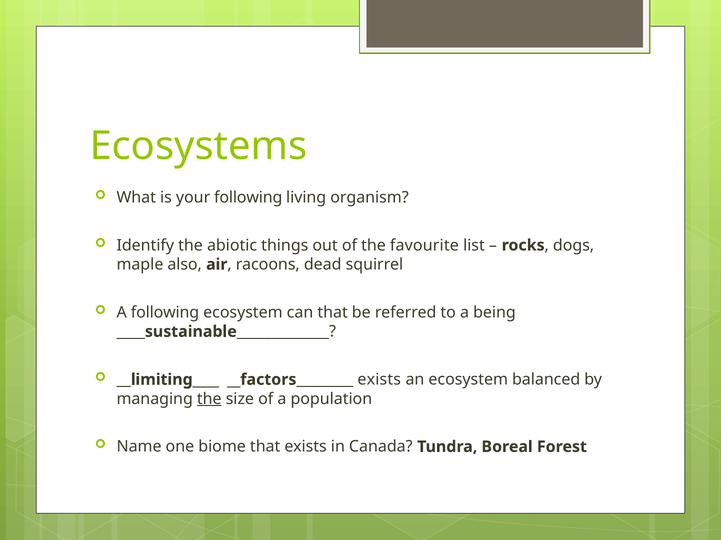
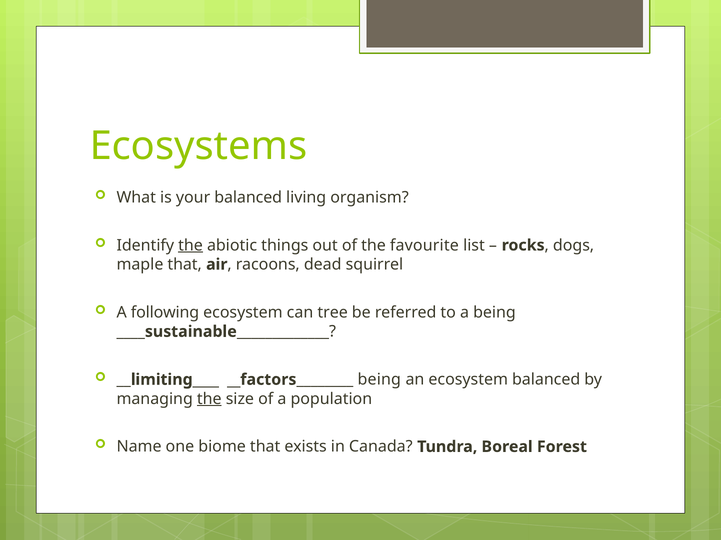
your following: following -> balanced
the at (191, 246) underline: none -> present
maple also: also -> that
can that: that -> tree
__factors________ exists: exists -> being
